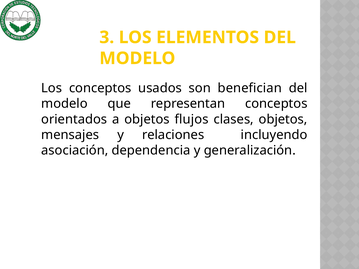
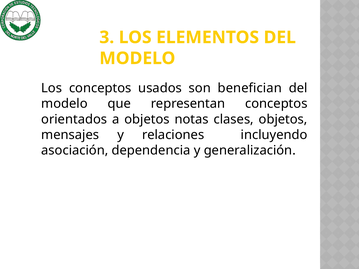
flujos: flujos -> notas
